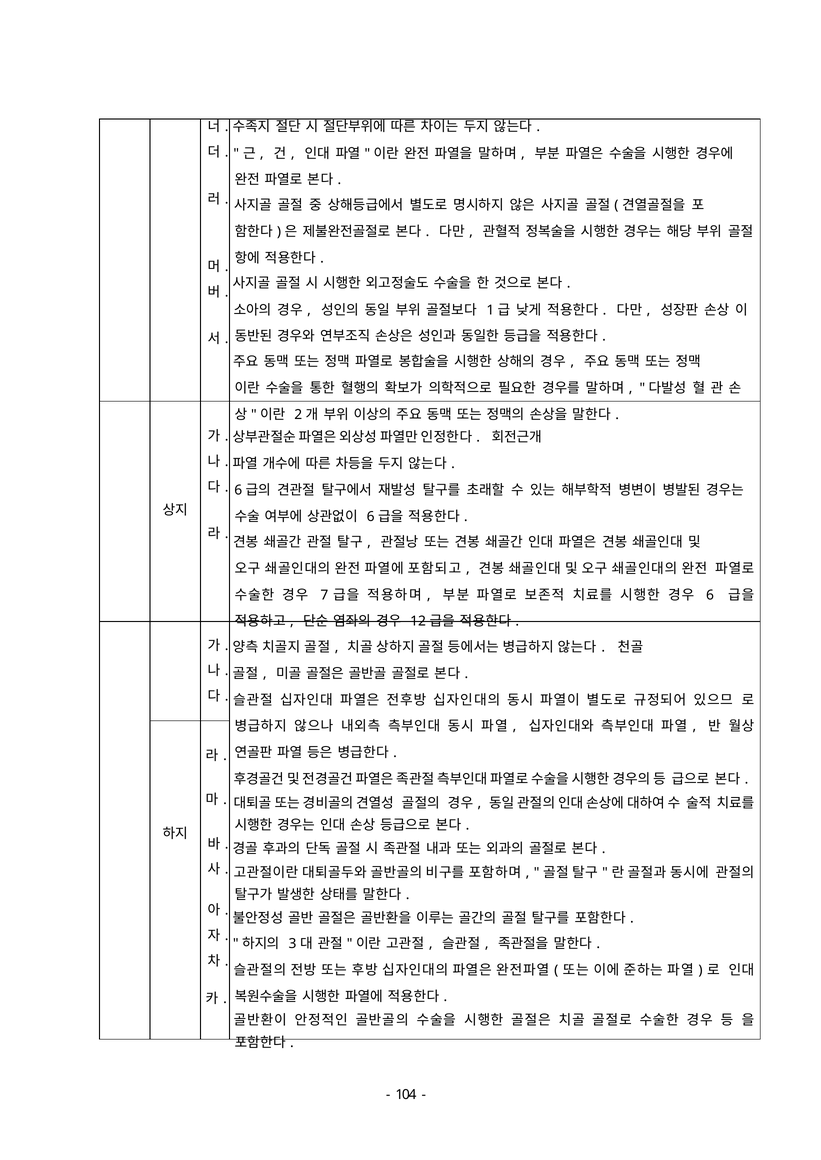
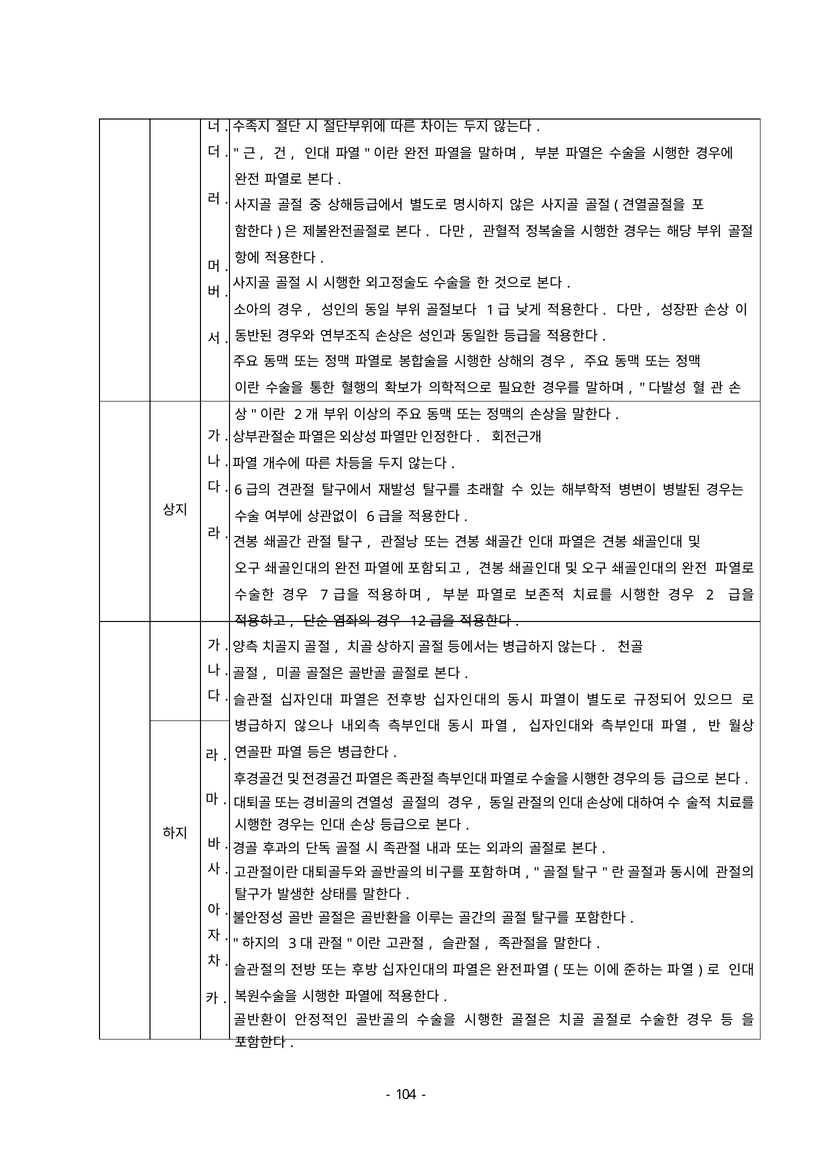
6 at (710, 595): 6 -> 2
